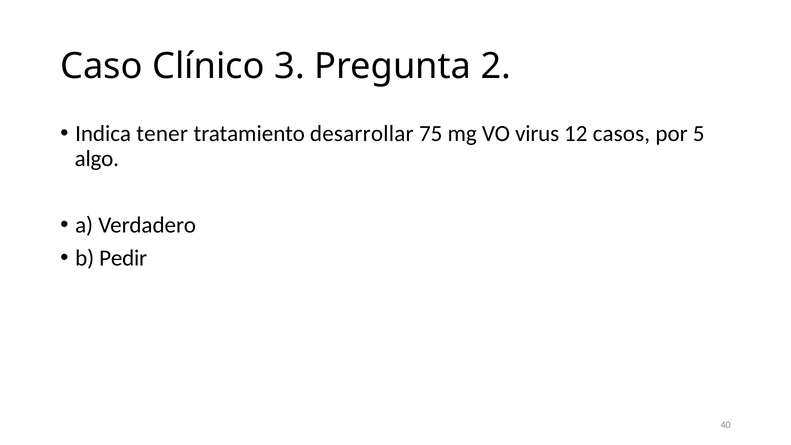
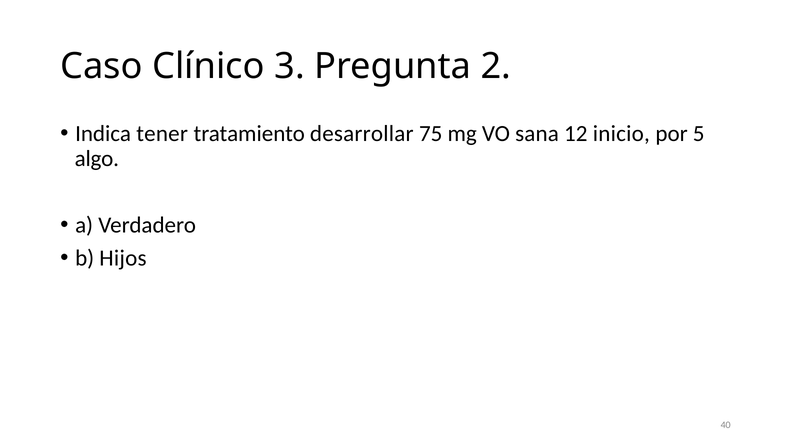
virus: virus -> sana
casos: casos -> inicio
Pedir: Pedir -> Hijos
